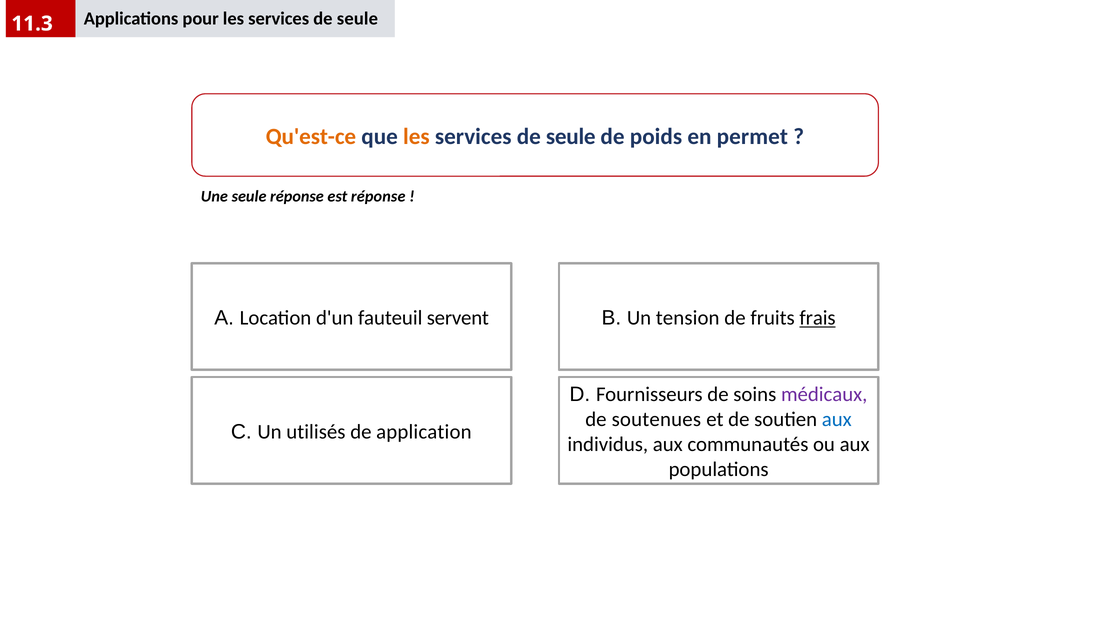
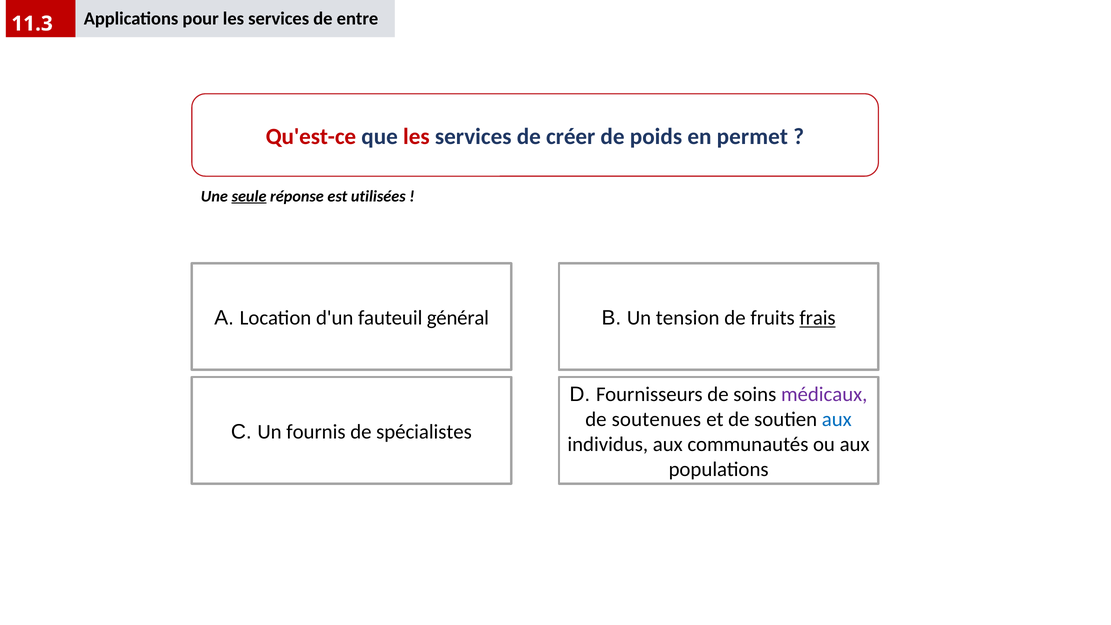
seule at (357, 18): seule -> entre
Qu'est-ce colour: orange -> red
les at (416, 137) colour: orange -> red
seule at (571, 137): seule -> créer
seule at (249, 196) underline: none -> present
est réponse: réponse -> utilisées
servent: servent -> général
utilisés: utilisés -> fournis
application: application -> spécialistes
